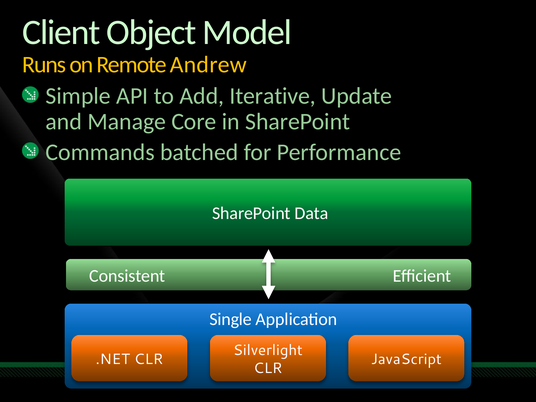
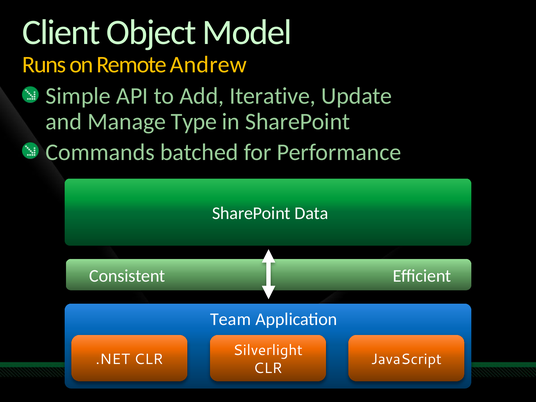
Core: Core -> Type
Single: Single -> Team
